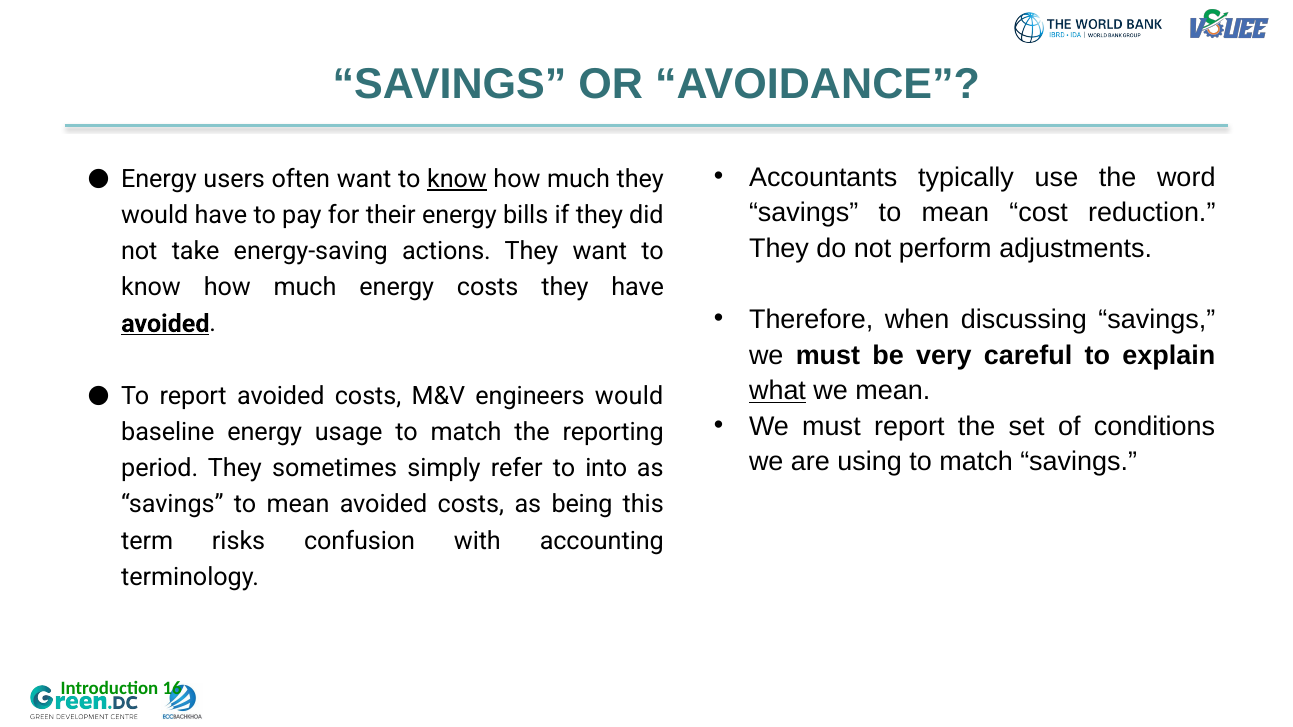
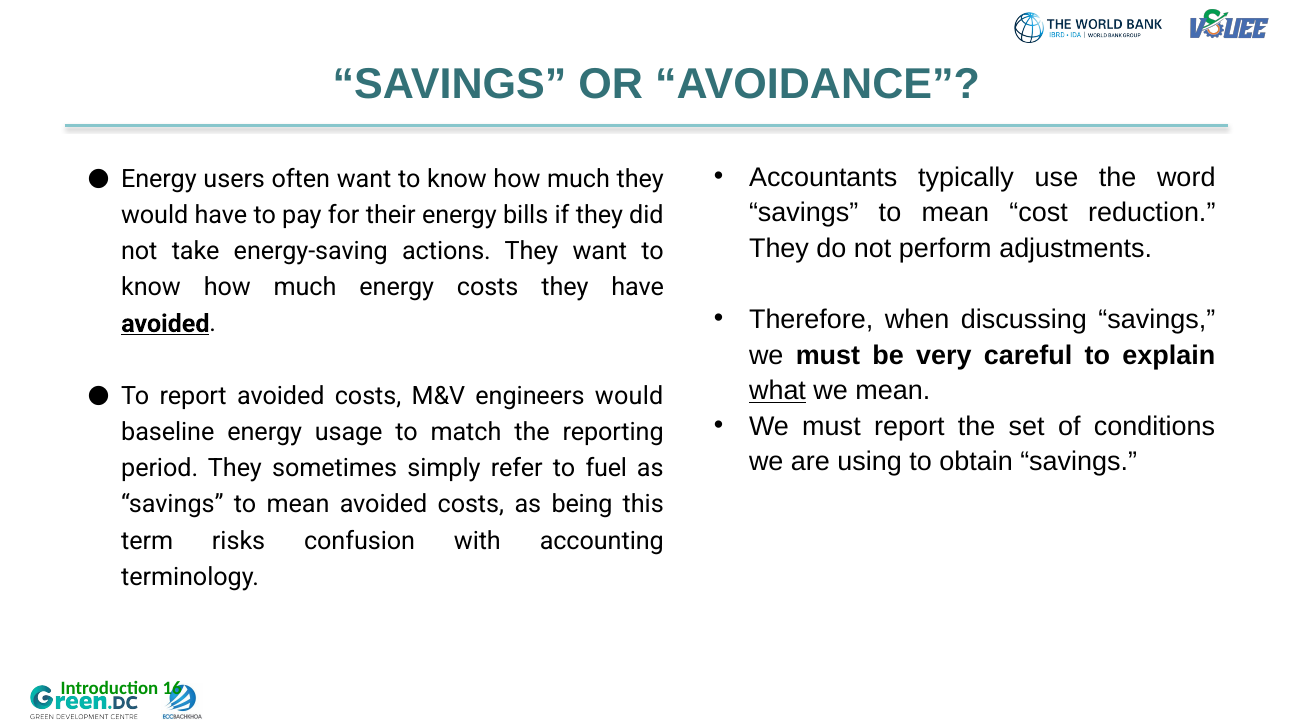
know at (457, 179) underline: present -> none
using to match: match -> obtain
into: into -> fuel
